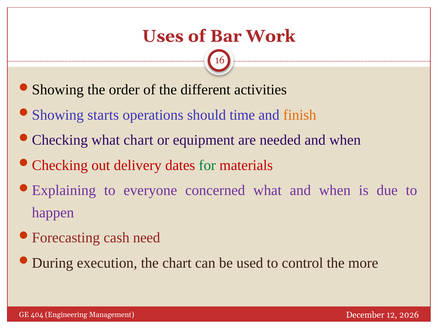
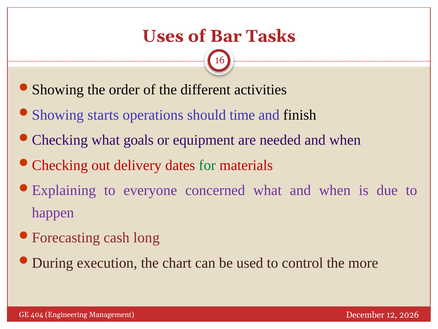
Work: Work -> Tasks
finish colour: orange -> black
what chart: chart -> goals
need: need -> long
